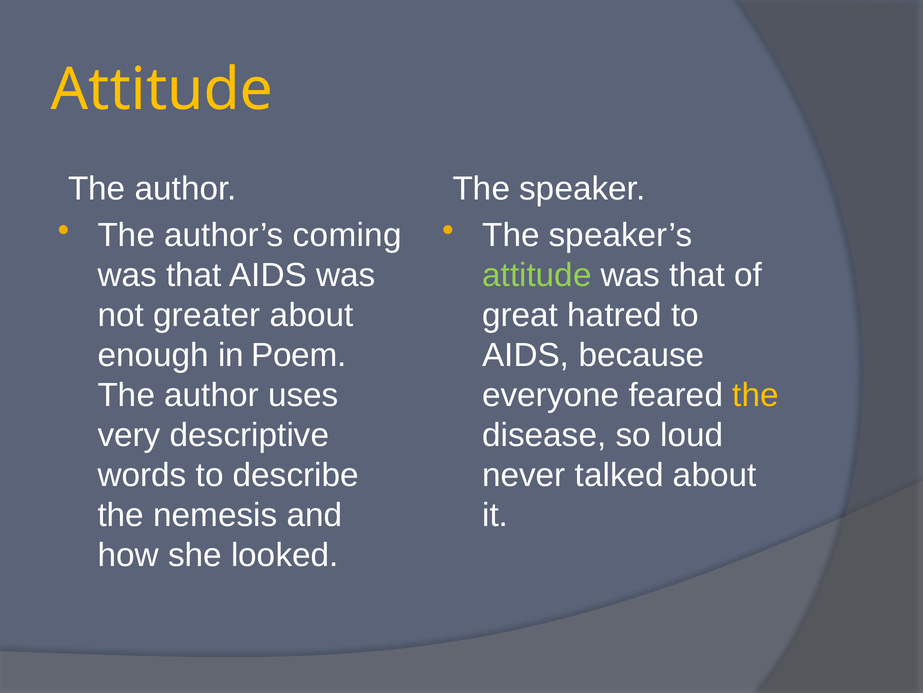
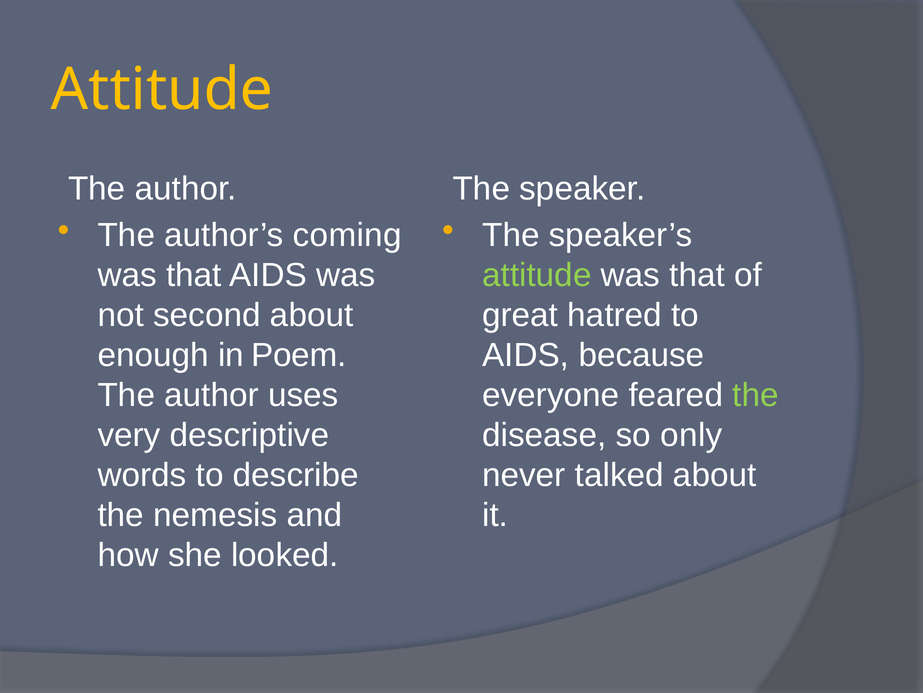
greater: greater -> second
the at (755, 395) colour: yellow -> light green
loud: loud -> only
